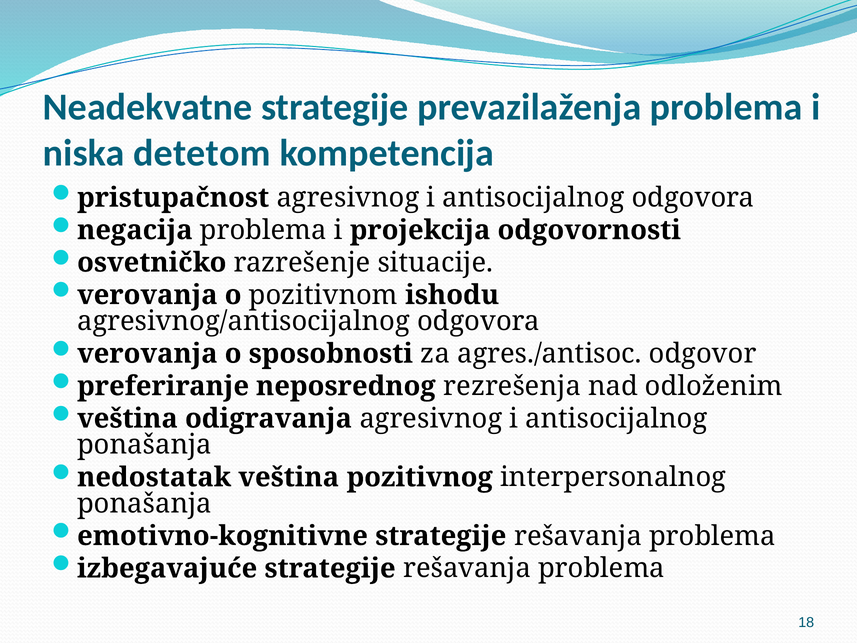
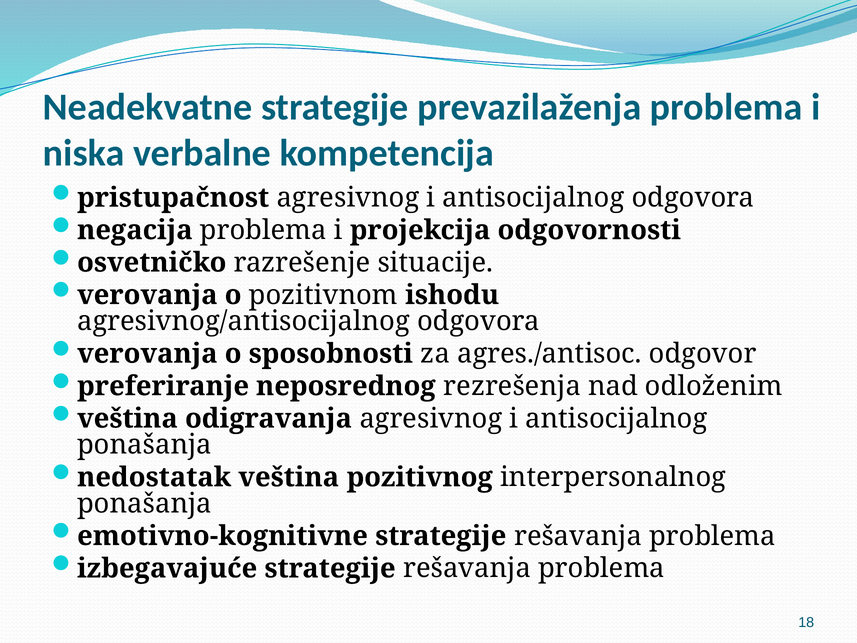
detetom: detetom -> verbalne
